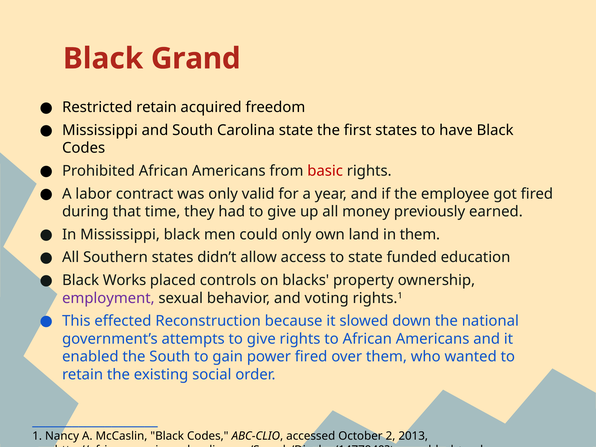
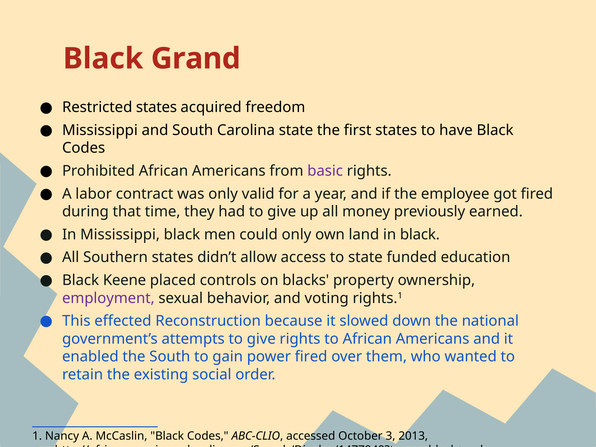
Restricted retain: retain -> states
basic colour: red -> purple
in them: them -> black
Works: Works -> Keene
2: 2 -> 3
